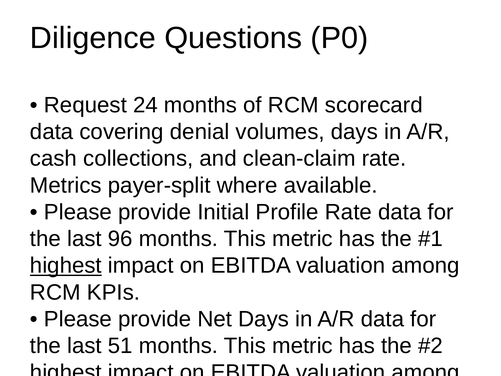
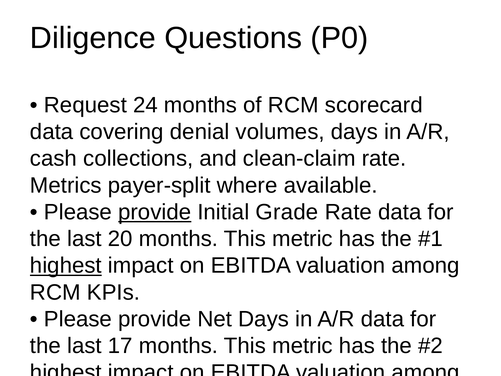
provide at (155, 212) underline: none -> present
Profile: Profile -> Grade
96: 96 -> 20
51: 51 -> 17
